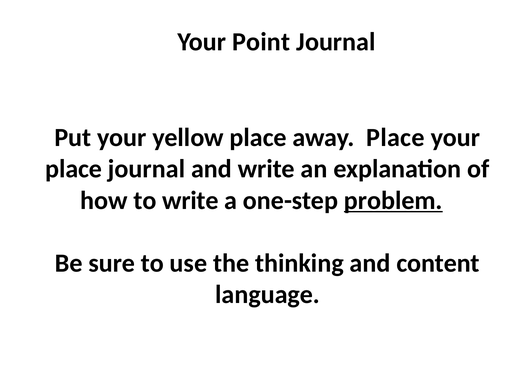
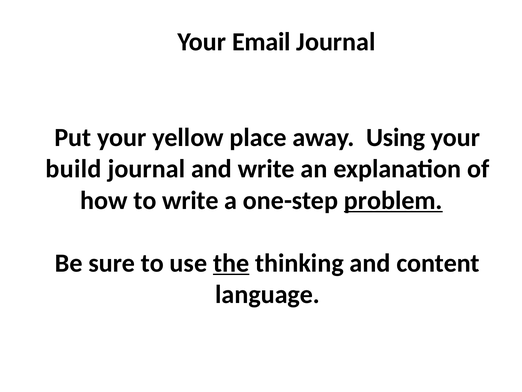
Point: Point -> Email
away Place: Place -> Using
place at (74, 169): place -> build
the underline: none -> present
